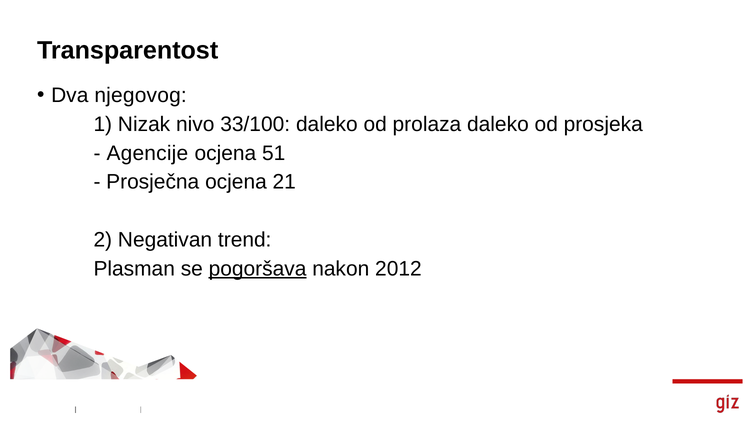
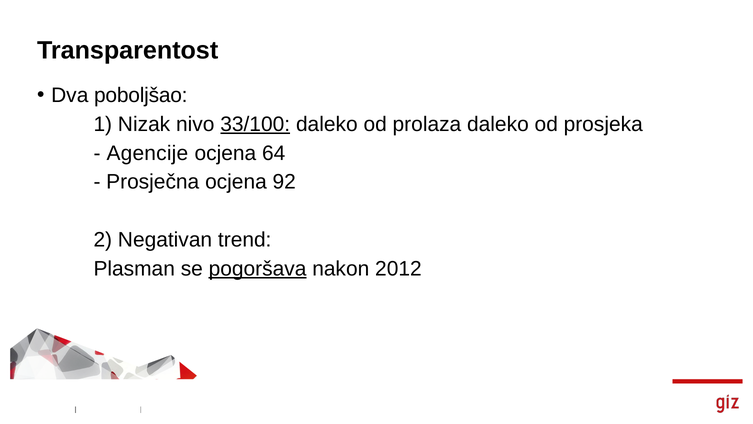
njegovog: njegovog -> poboljšao
33/100 underline: none -> present
51: 51 -> 64
21: 21 -> 92
